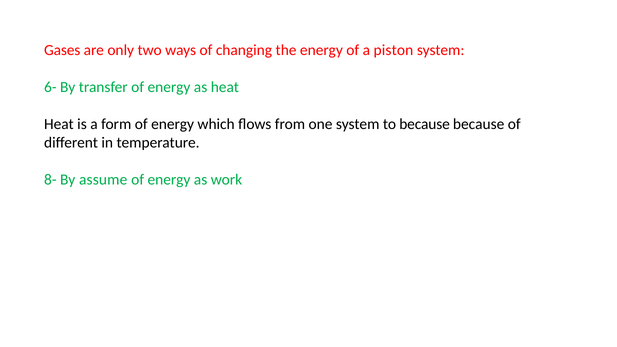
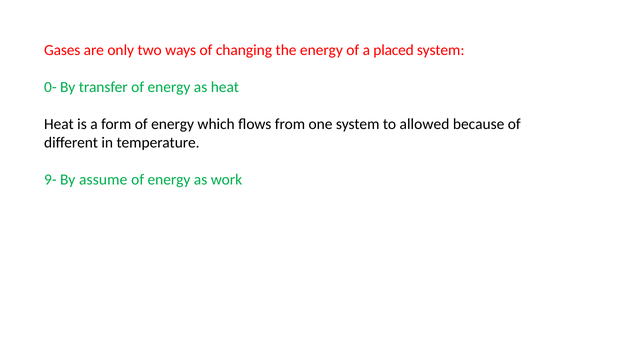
piston: piston -> placed
6-: 6- -> 0-
to because: because -> allowed
8-: 8- -> 9-
